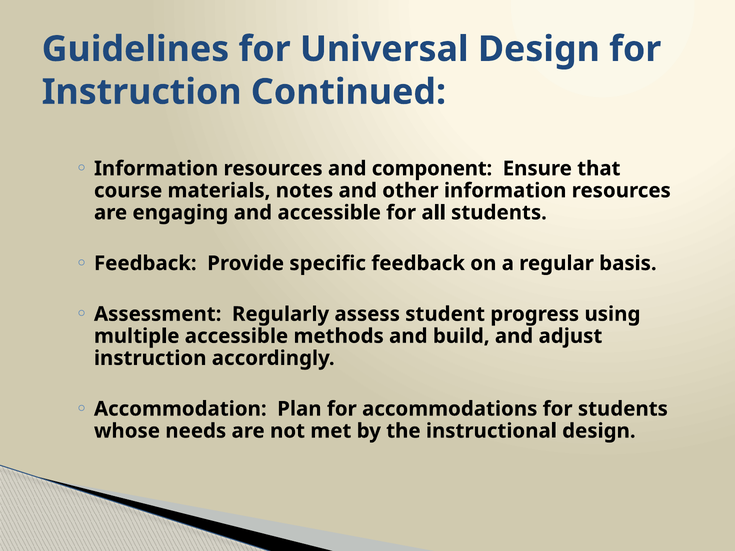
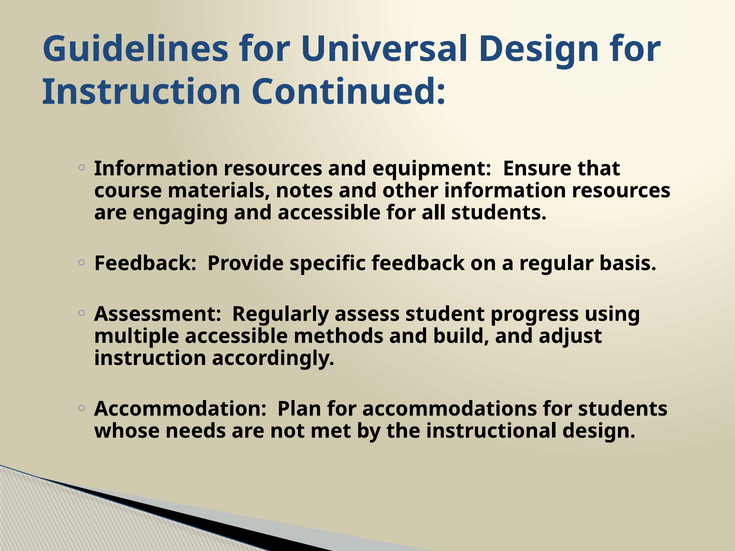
component: component -> equipment
